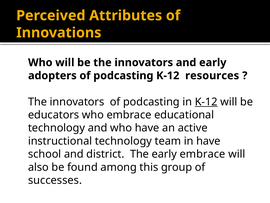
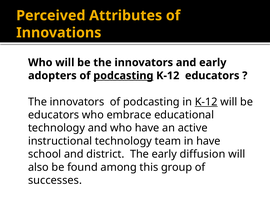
podcasting at (123, 75) underline: none -> present
K-12 resources: resources -> educators
early embrace: embrace -> diffusion
